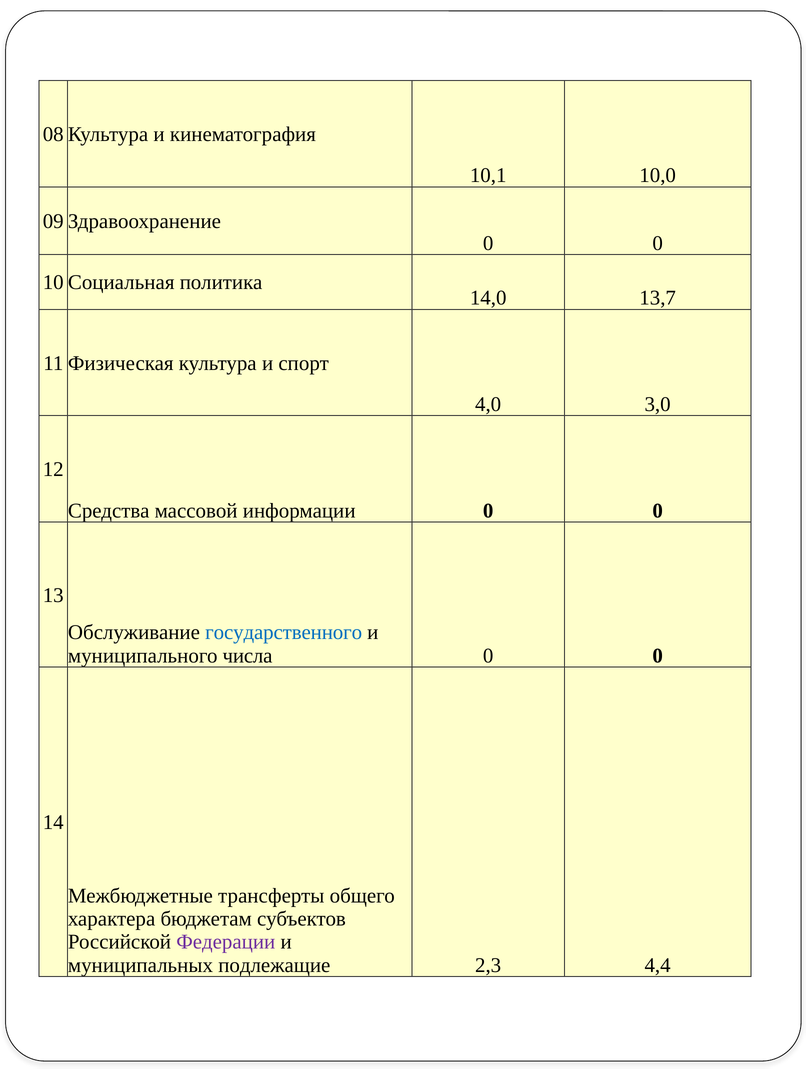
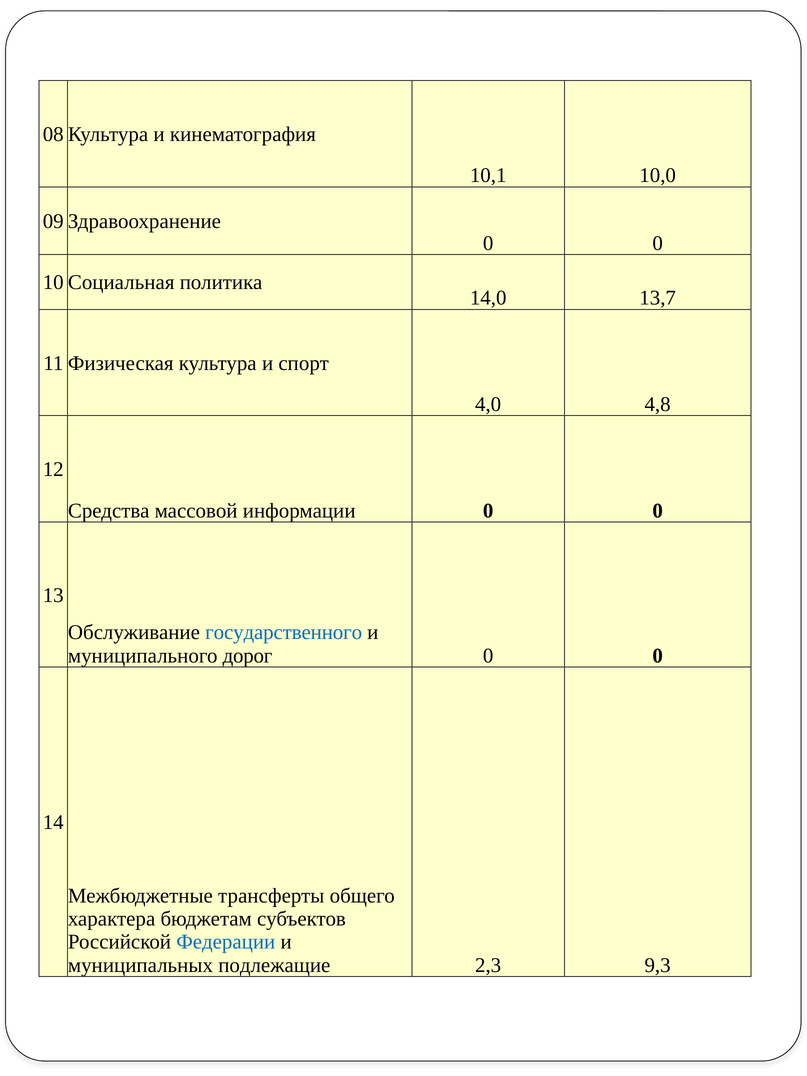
3,0: 3,0 -> 4,8
числа: числа -> дорог
Федерации colour: purple -> blue
4,4: 4,4 -> 9,3
